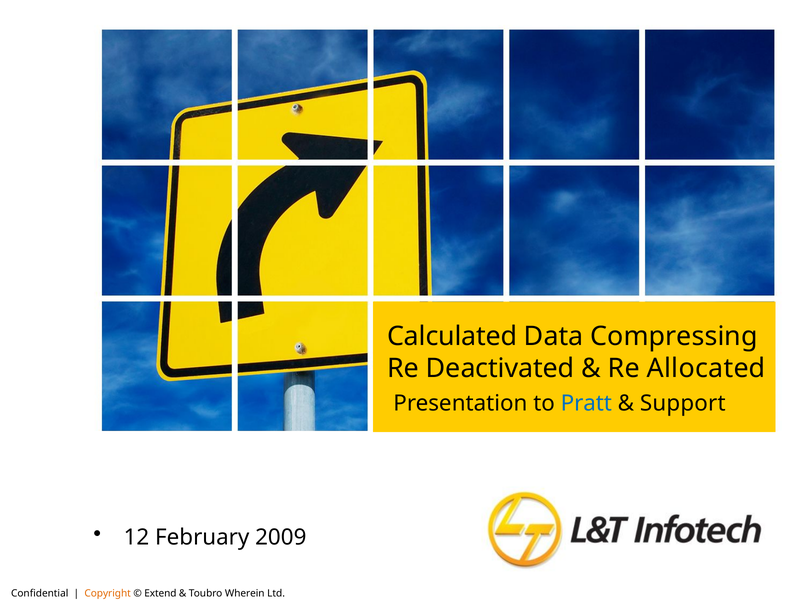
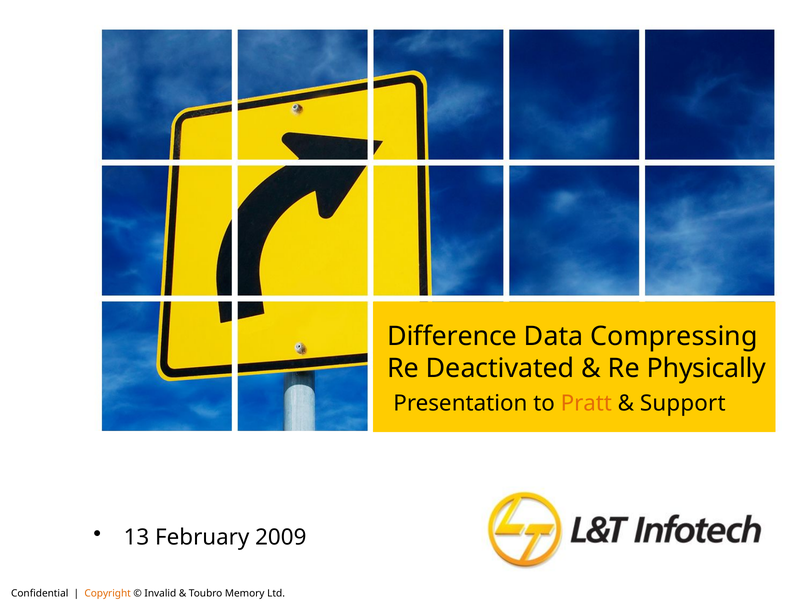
Calculated: Calculated -> Difference
Allocated: Allocated -> Physically
Pratt colour: blue -> orange
12: 12 -> 13
Extend: Extend -> Invalid
Wherein: Wherein -> Memory
